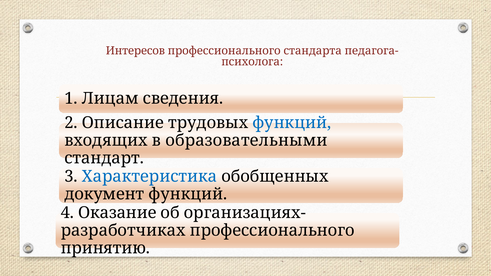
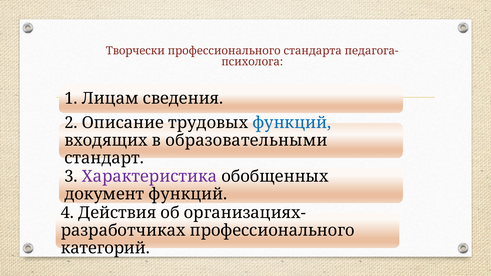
Интересов: Интересов -> Творчески
Характеристика colour: blue -> purple
Оказание: Оказание -> Действия
принятию: принятию -> категорий
